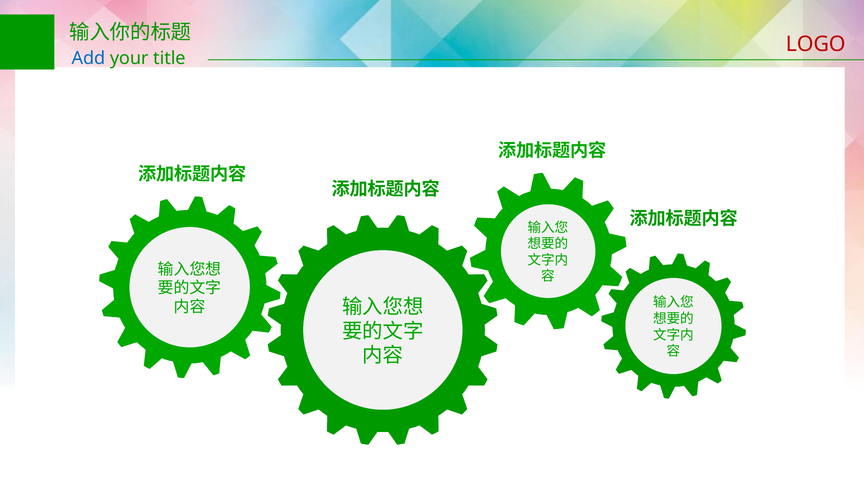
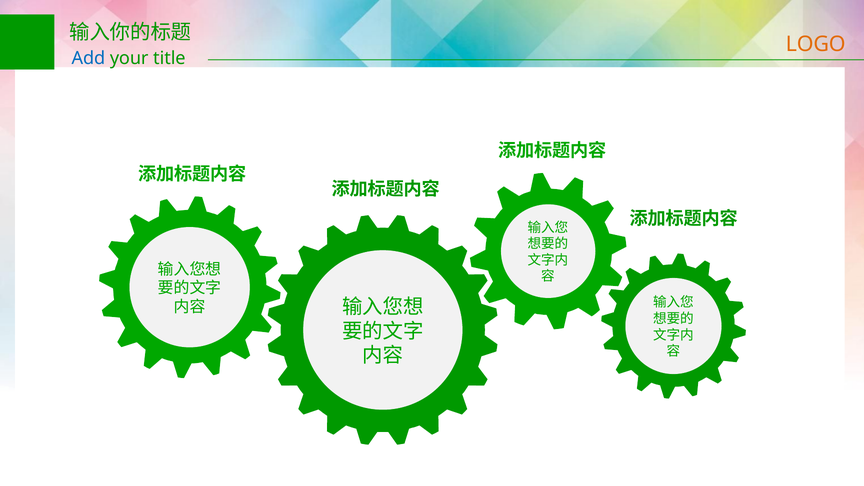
LOGO colour: red -> orange
